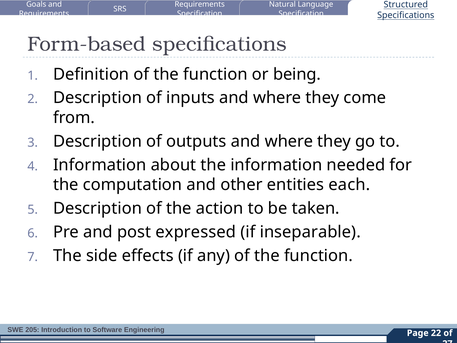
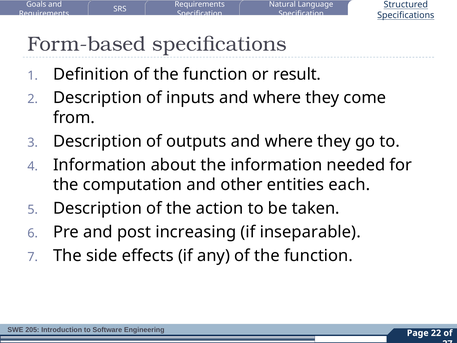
being: being -> result
expressed: expressed -> increasing
